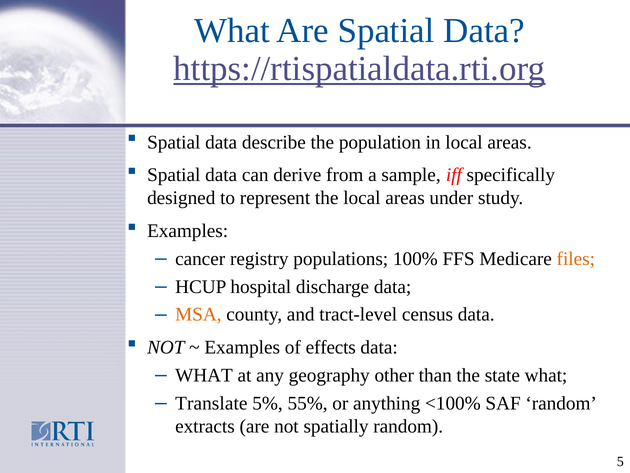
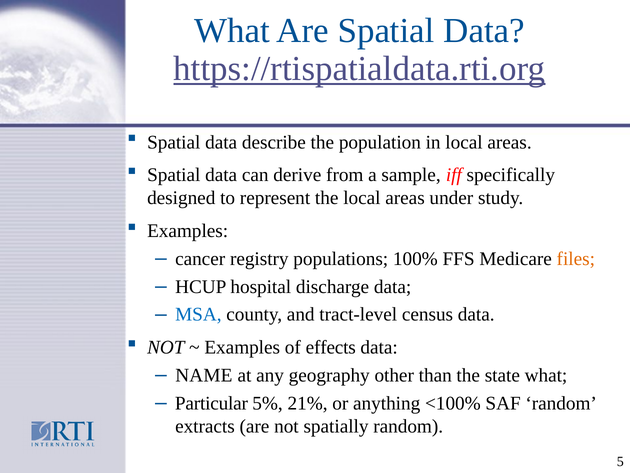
MSA colour: orange -> blue
WHAT at (204, 375): WHAT -> NAME
Translate: Translate -> Particular
55%: 55% -> 21%
